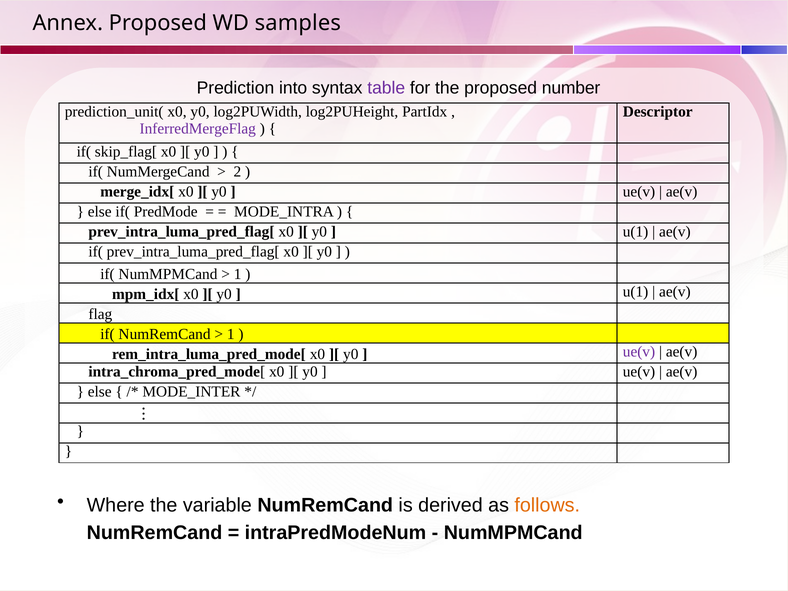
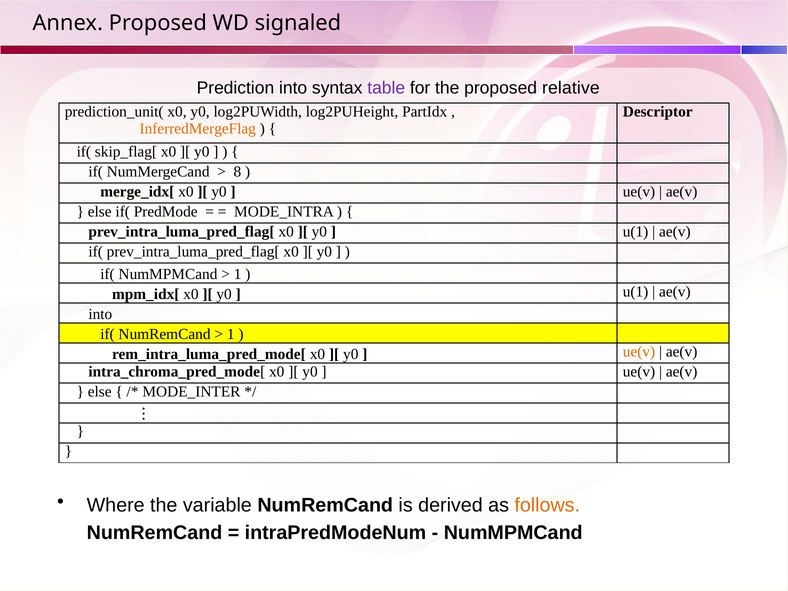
samples: samples -> signaled
number: number -> relative
InferredMergeFlag colour: purple -> orange
2: 2 -> 8
flag at (100, 314): flag -> into
ue(v at (639, 351) colour: purple -> orange
